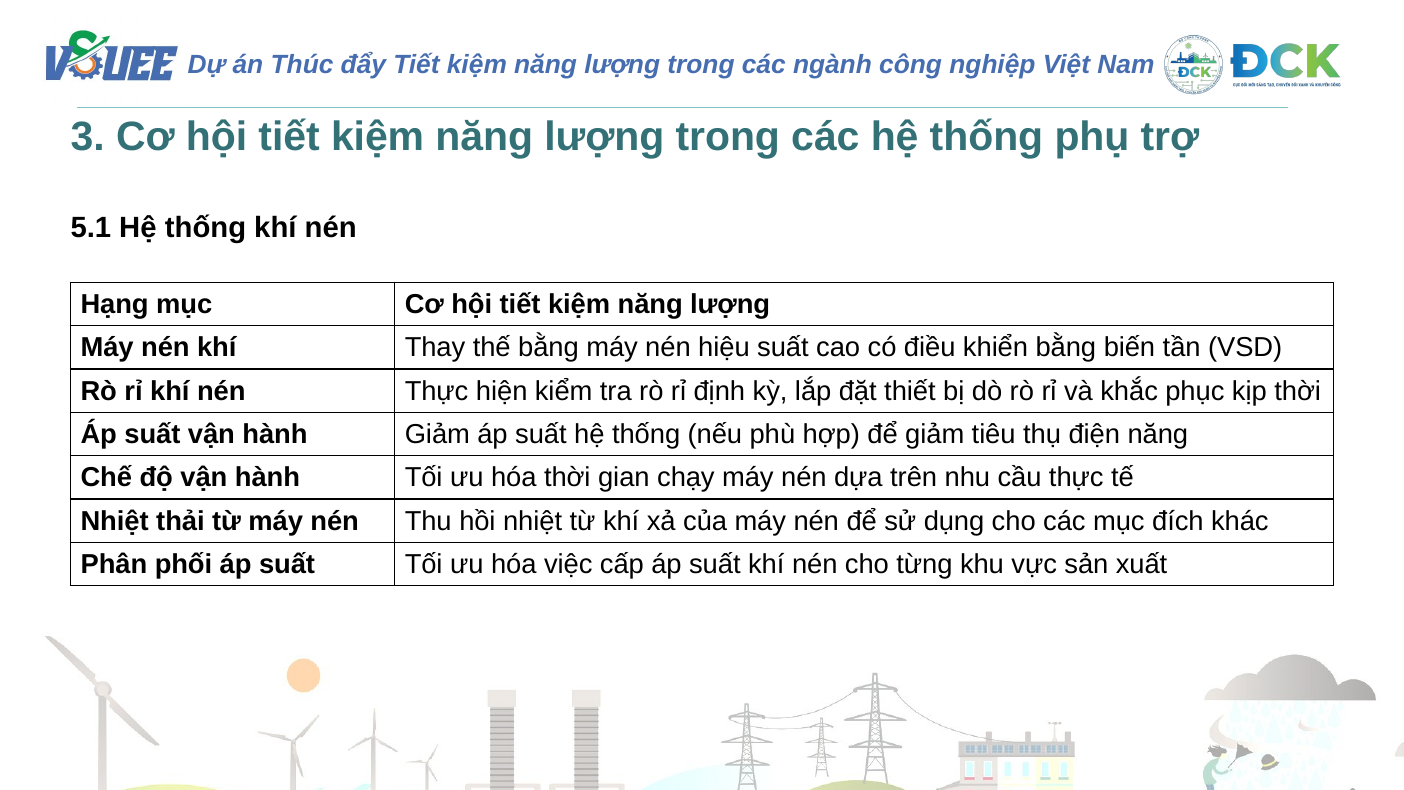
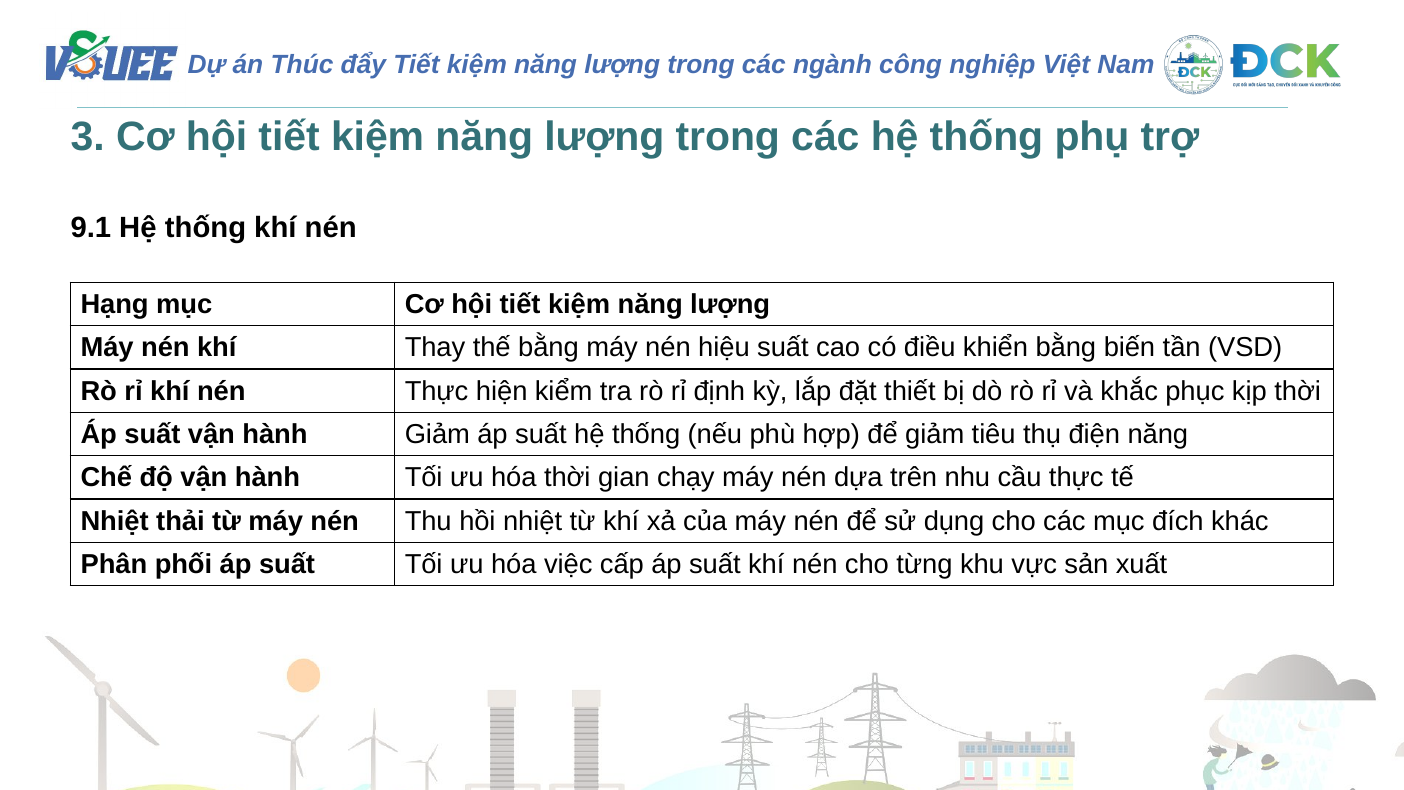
5.1: 5.1 -> 9.1
